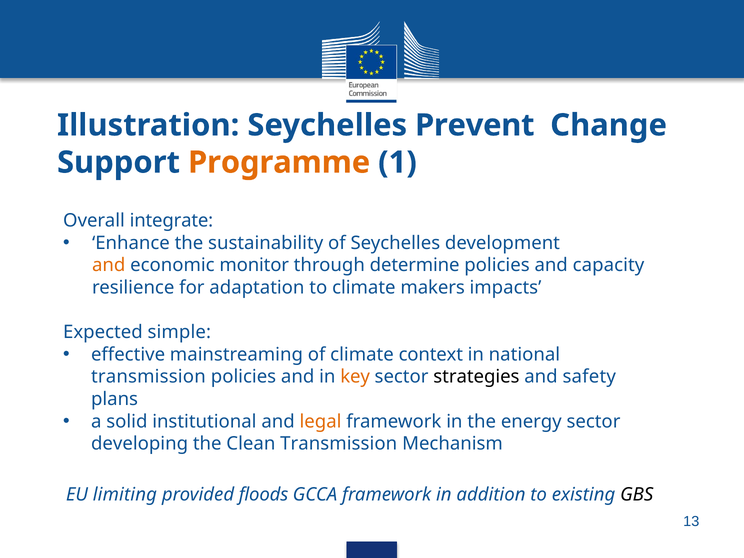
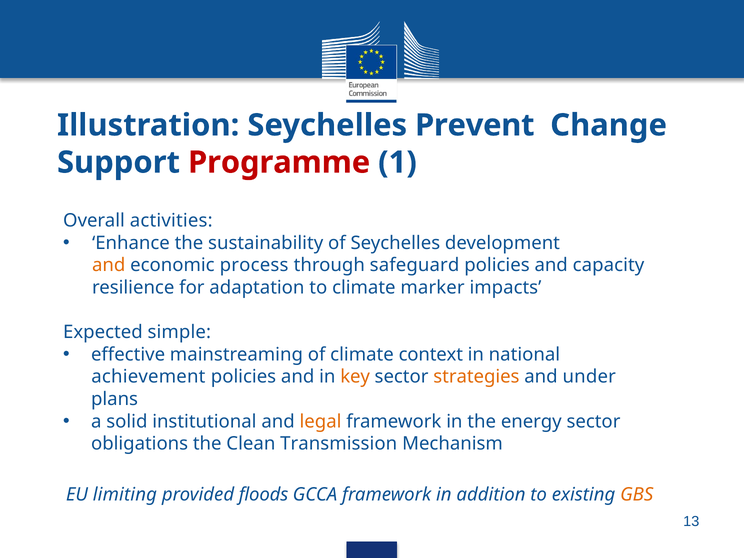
Programme colour: orange -> red
integrate: integrate -> activities
monitor: monitor -> process
determine: determine -> safeguard
makers: makers -> marker
transmission at (148, 377): transmission -> achievement
strategies colour: black -> orange
safety: safety -> under
developing: developing -> obligations
GBS colour: black -> orange
